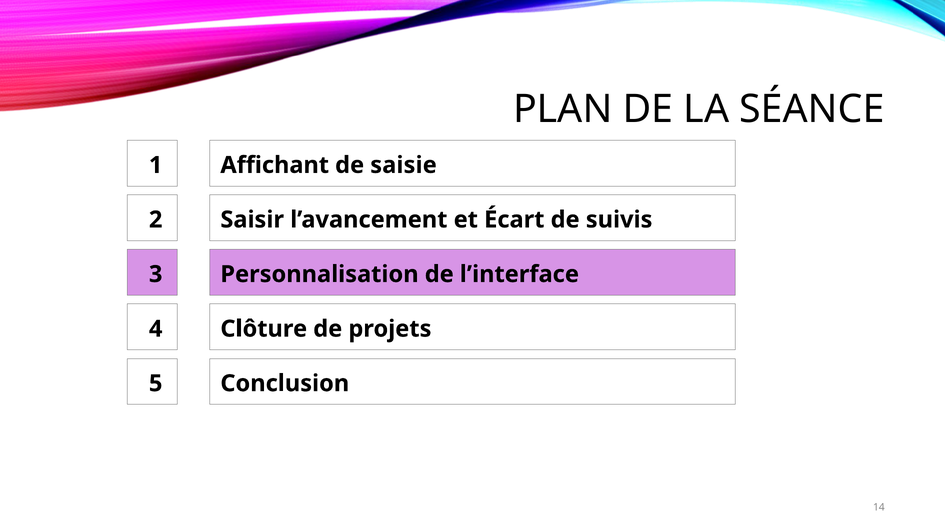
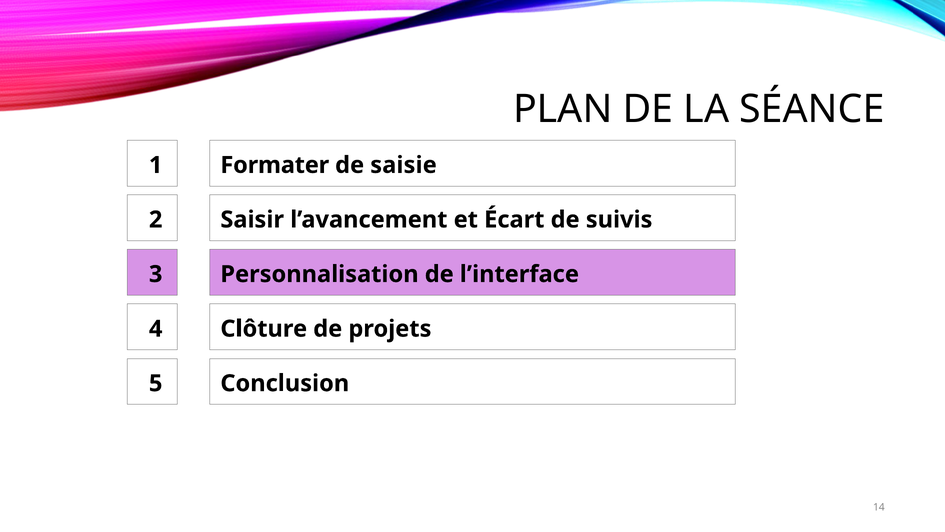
Affichant: Affichant -> Formater
